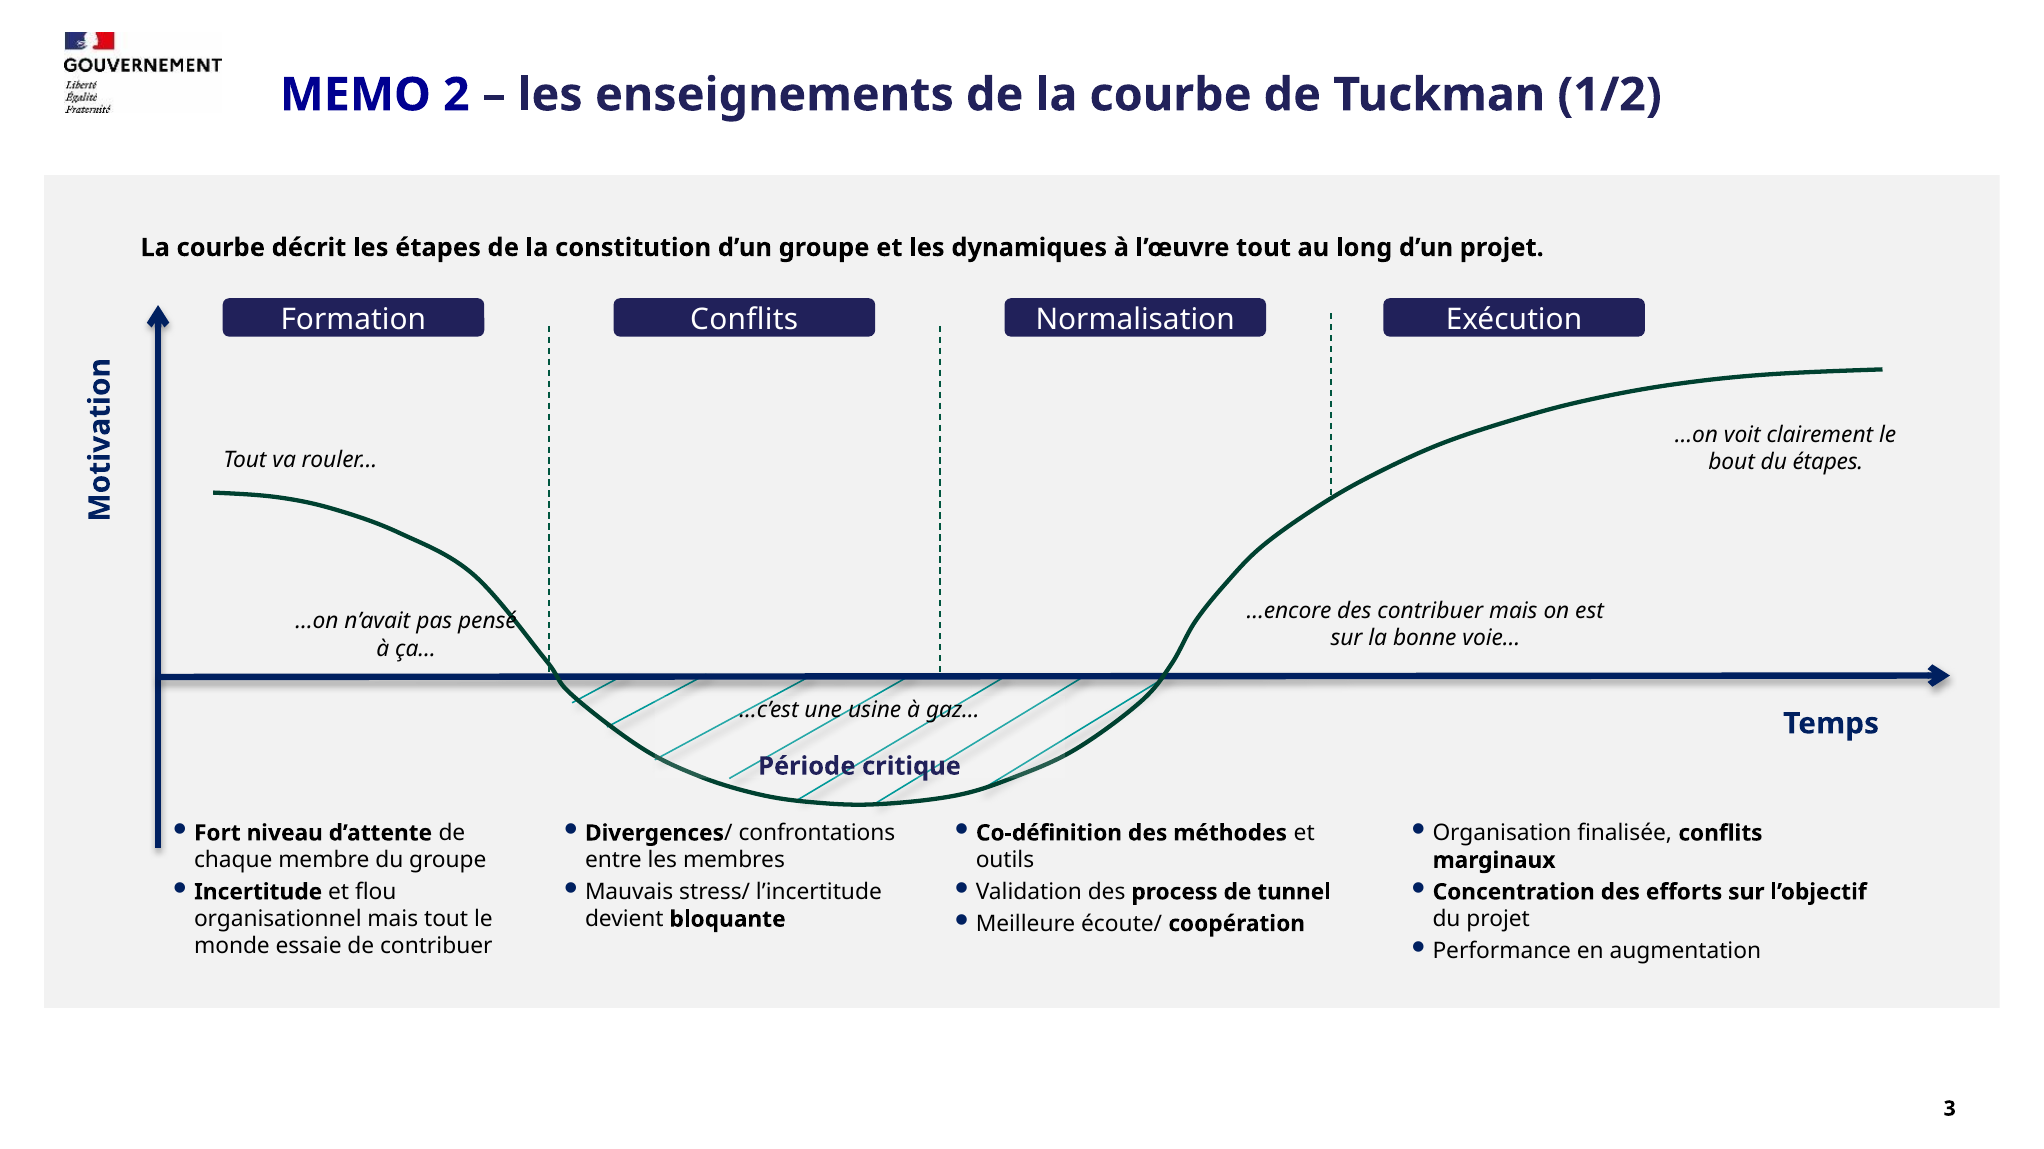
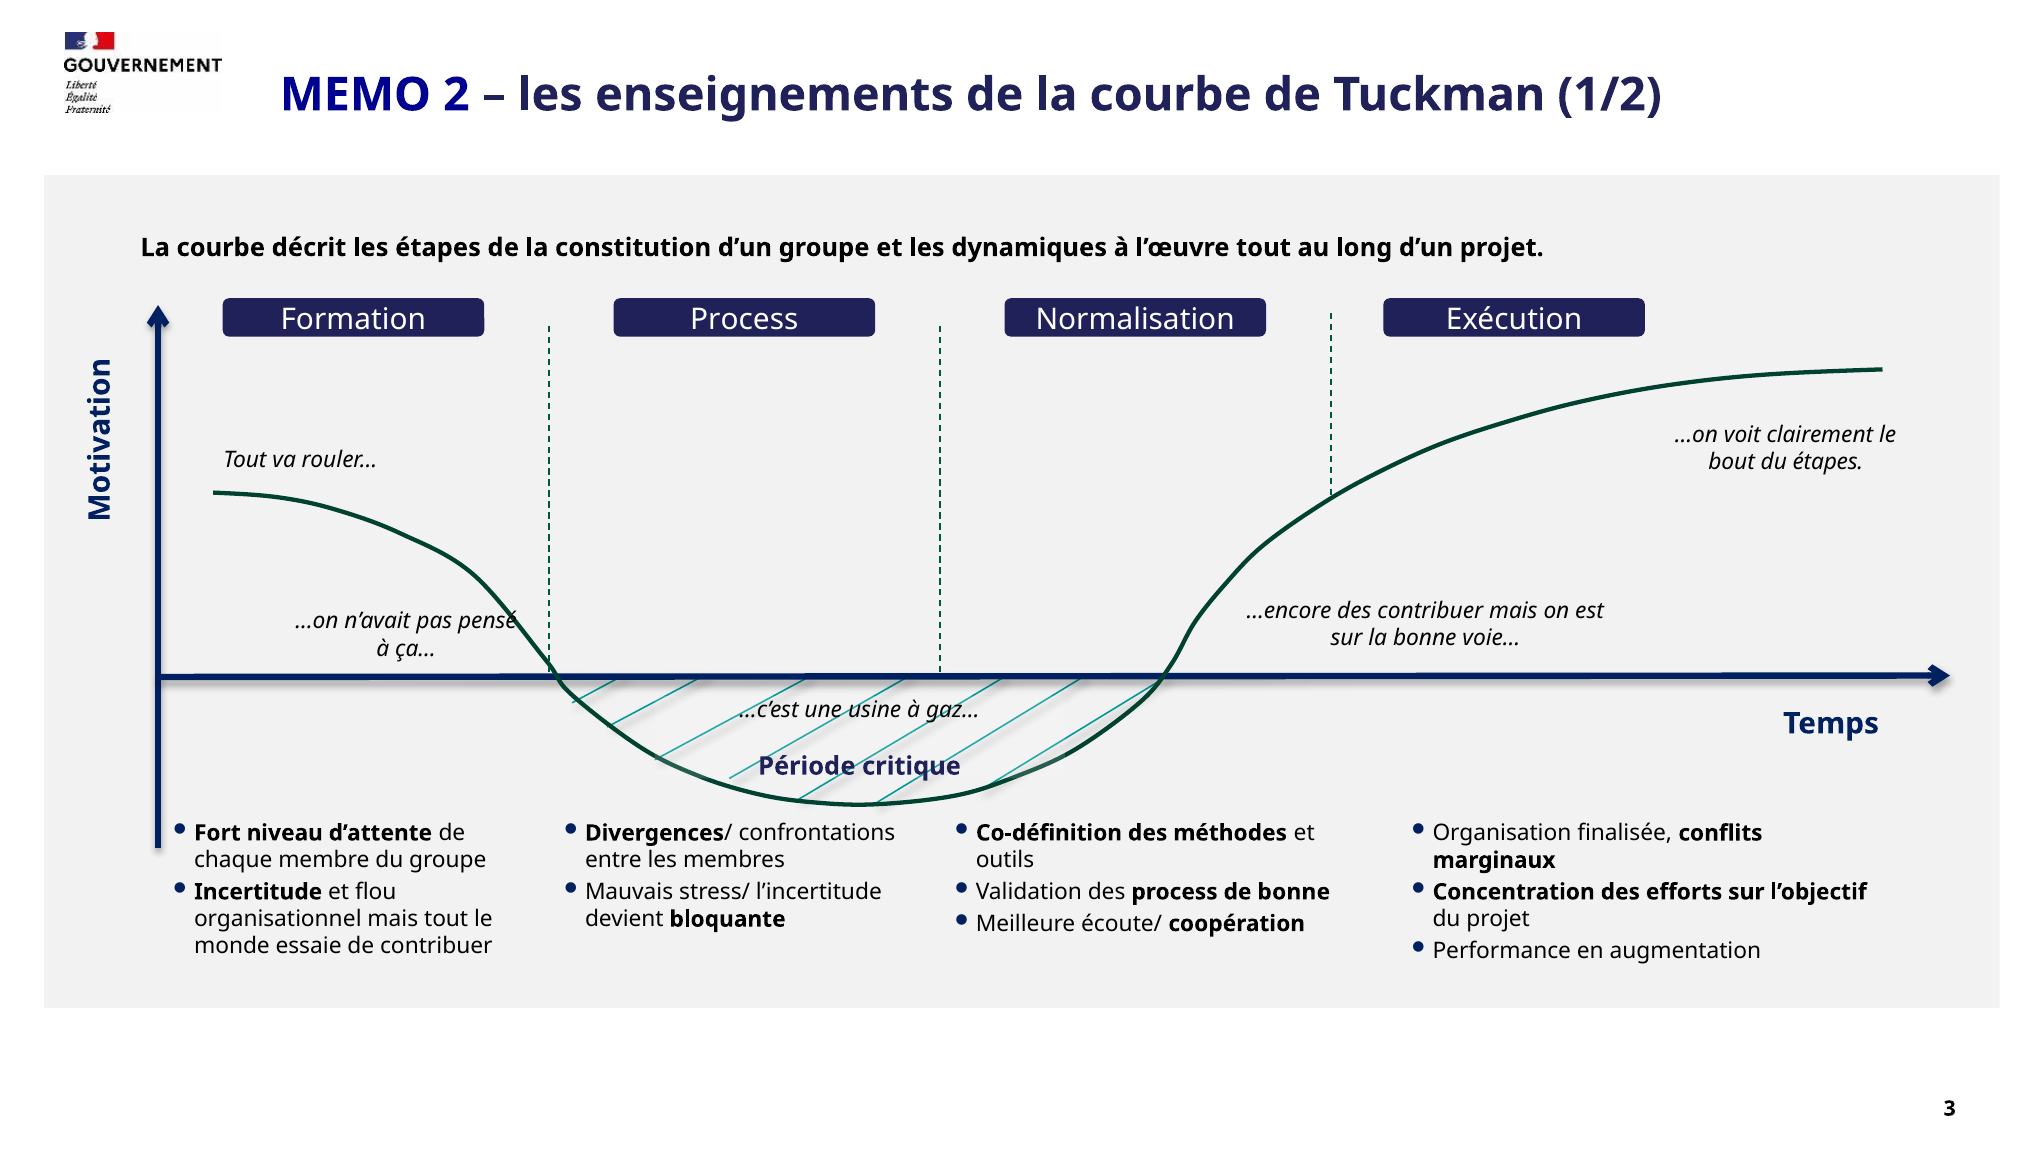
Formation Conflits: Conflits -> Process
de tunnel: tunnel -> bonne
